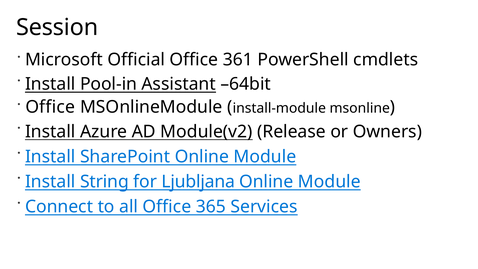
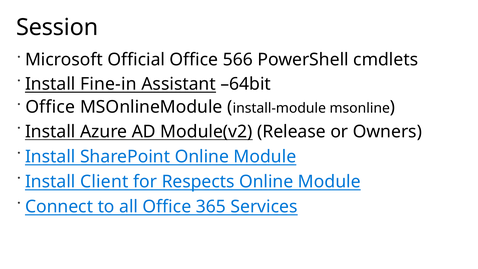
361: 361 -> 566
Pool-in: Pool-in -> Fine-in
String: String -> Client
Ljubljana: Ljubljana -> Respects
